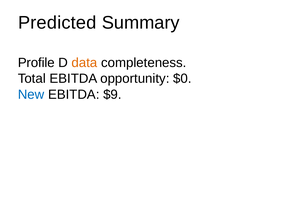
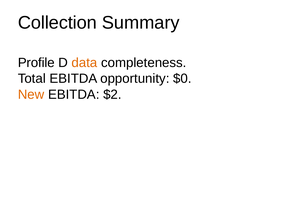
Predicted: Predicted -> Collection
New colour: blue -> orange
$9: $9 -> $2
